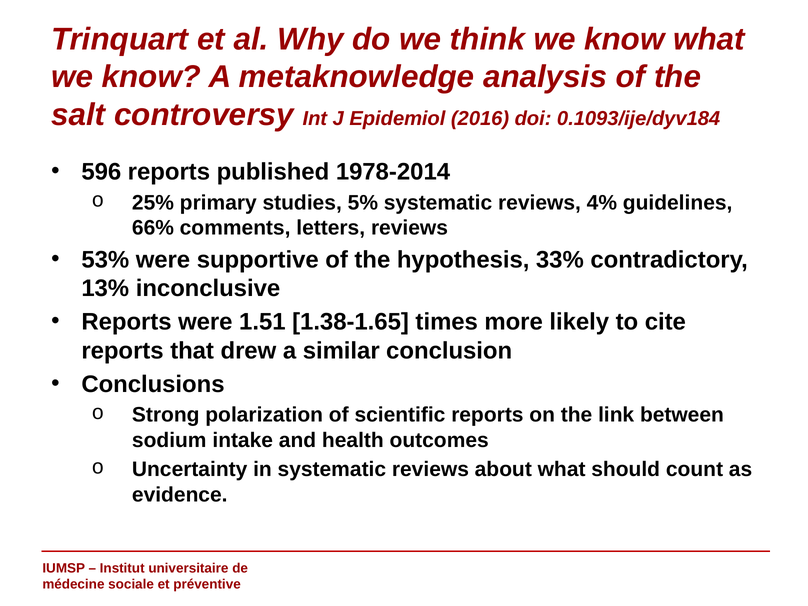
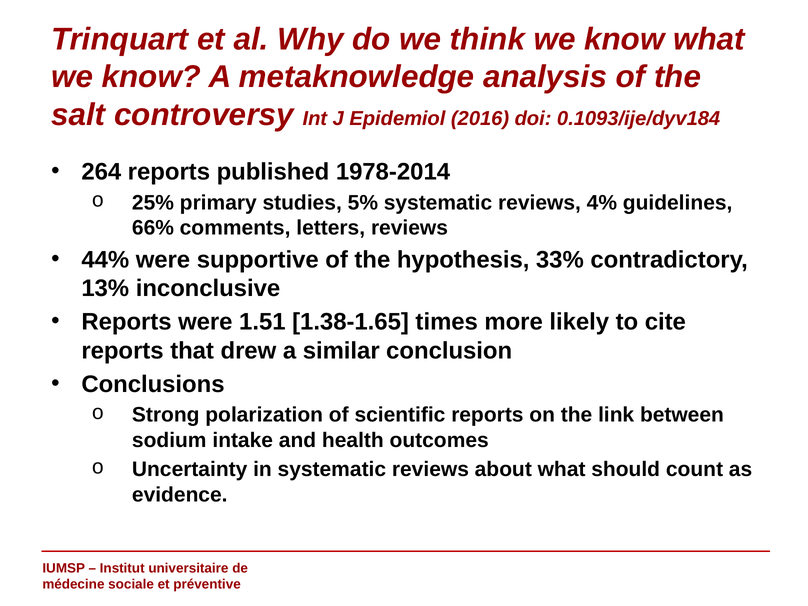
596: 596 -> 264
53%: 53% -> 44%
